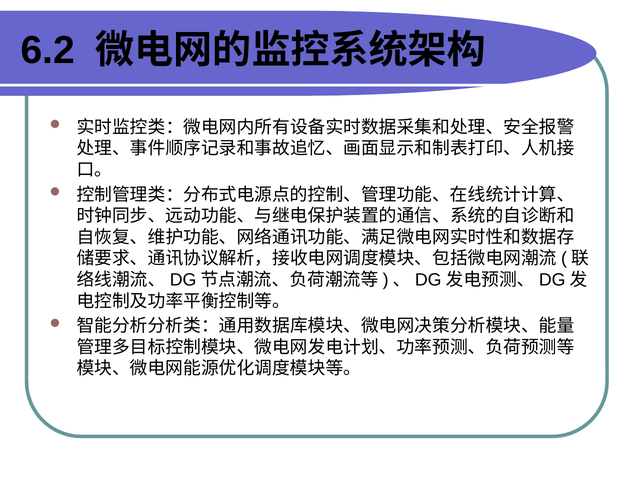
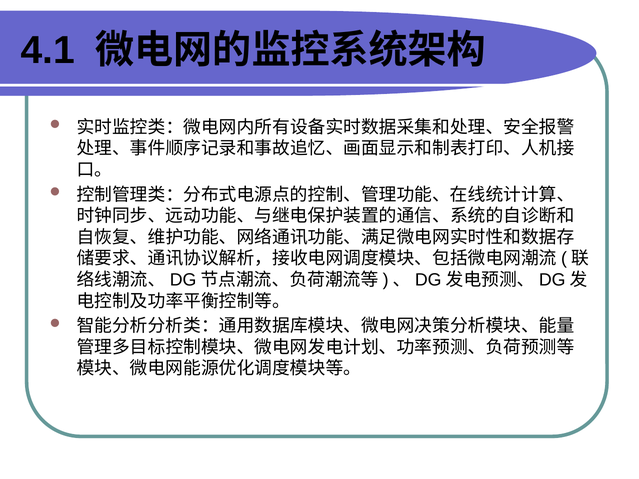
6.2: 6.2 -> 4.1
